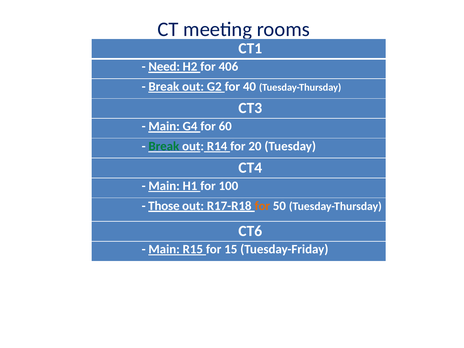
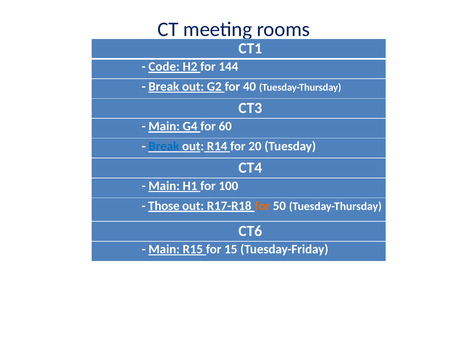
Need: Need -> Code
406: 406 -> 144
Break at (164, 146) colour: green -> blue
